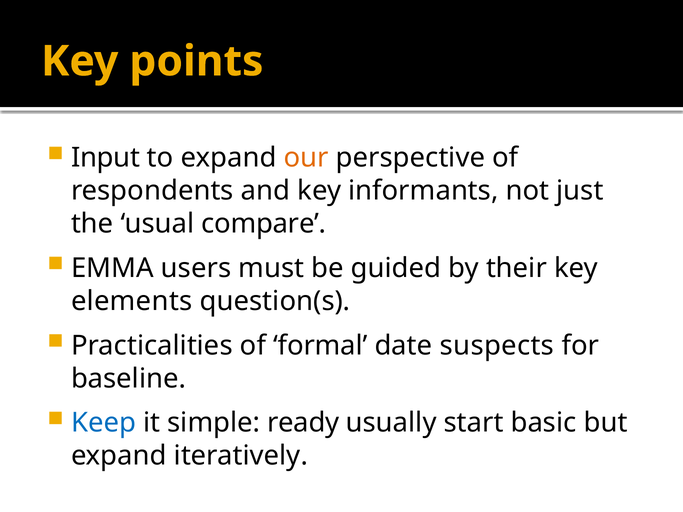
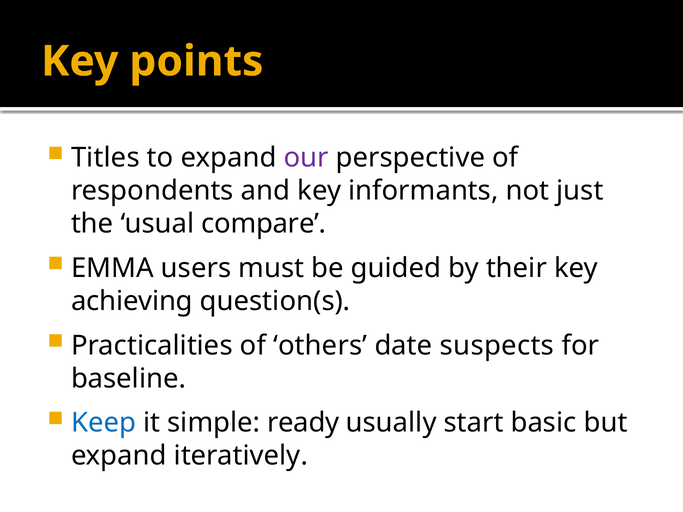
Input: Input -> Titles
our colour: orange -> purple
elements: elements -> achieving
formal: formal -> others
